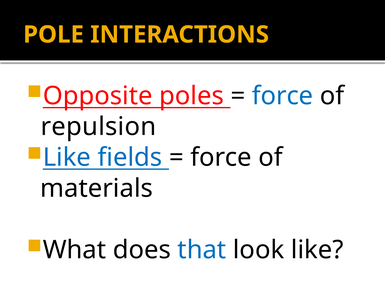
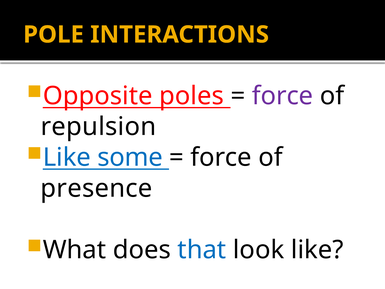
force at (283, 96) colour: blue -> purple
fields: fields -> some
materials: materials -> presence
